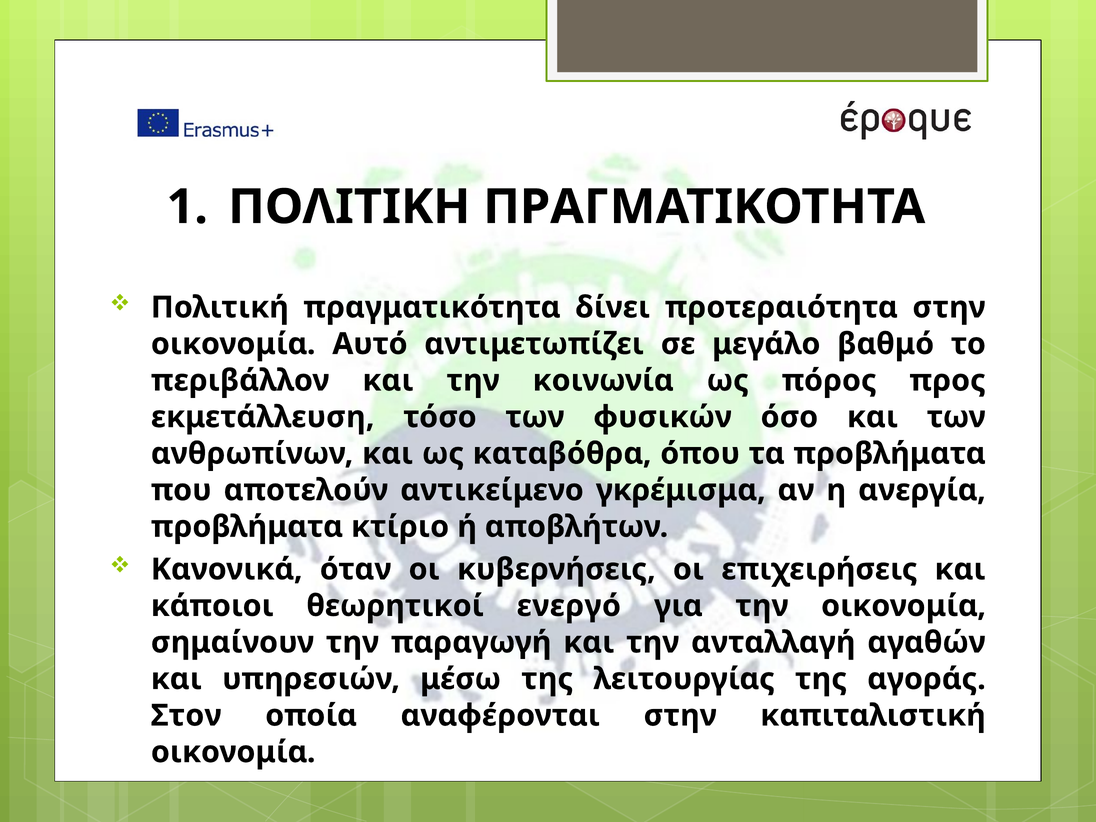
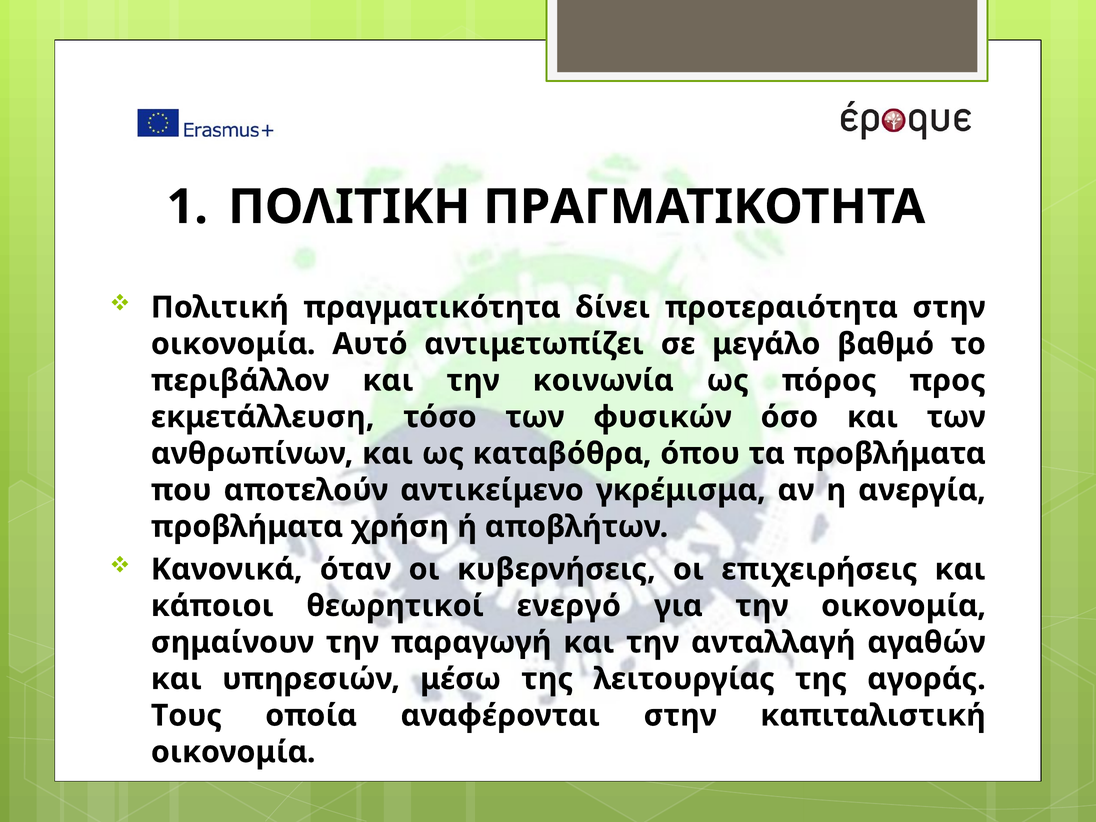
κτίριο: κτίριο -> χρήση
Στον: Στον -> Τους
